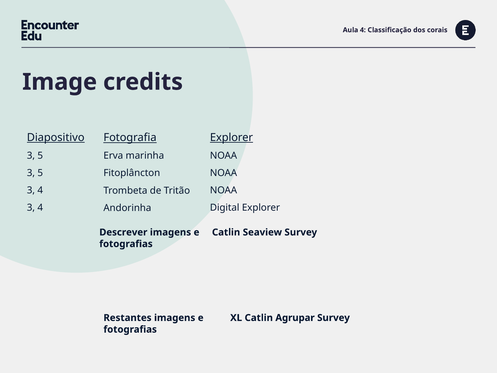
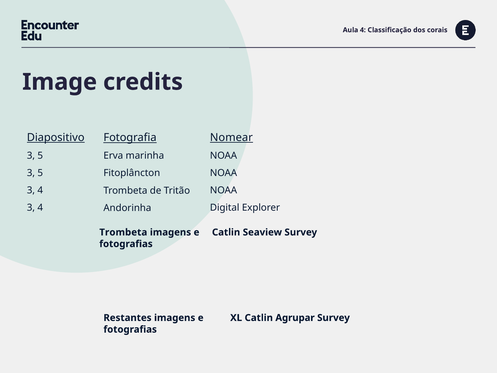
Explorer at (232, 137): Explorer -> Nomear
Descrever at (123, 232): Descrever -> Trombeta
